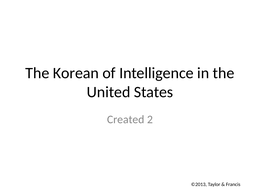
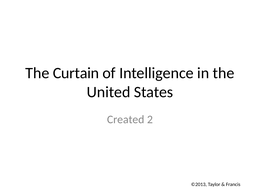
Korean: Korean -> Curtain
